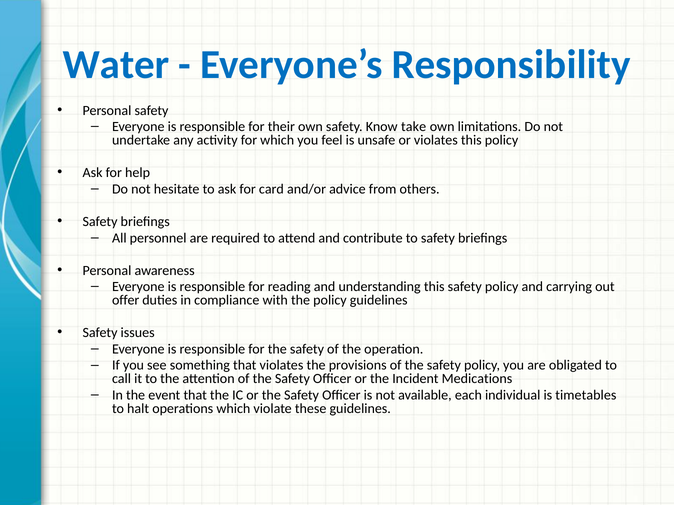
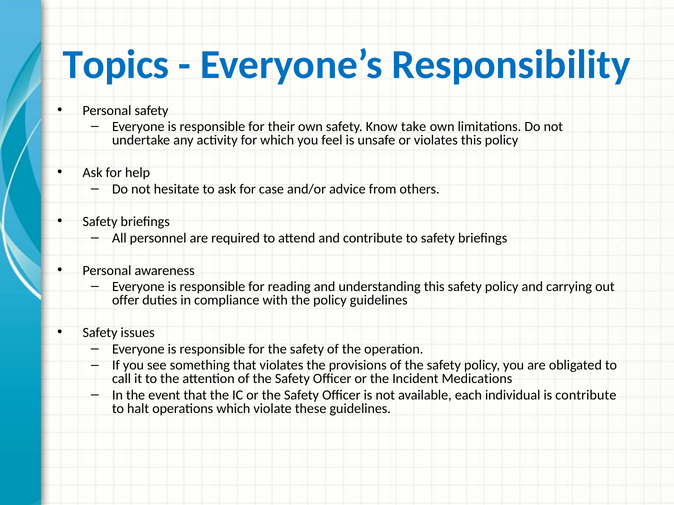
Water: Water -> Topics
card: card -> case
is timetables: timetables -> contribute
